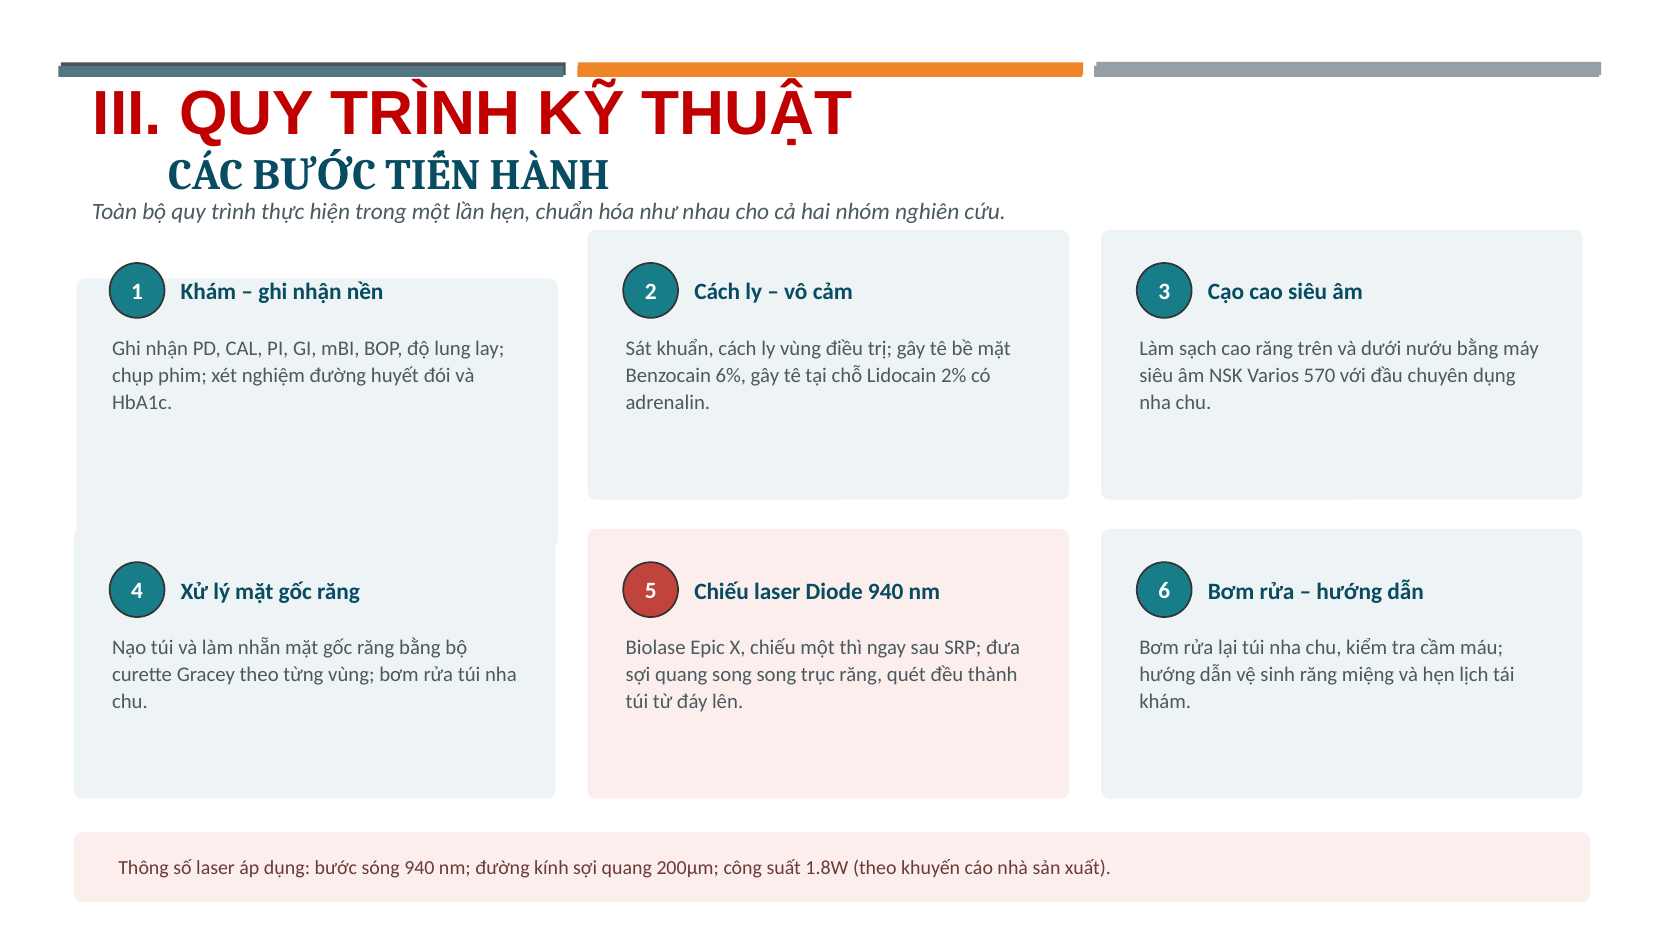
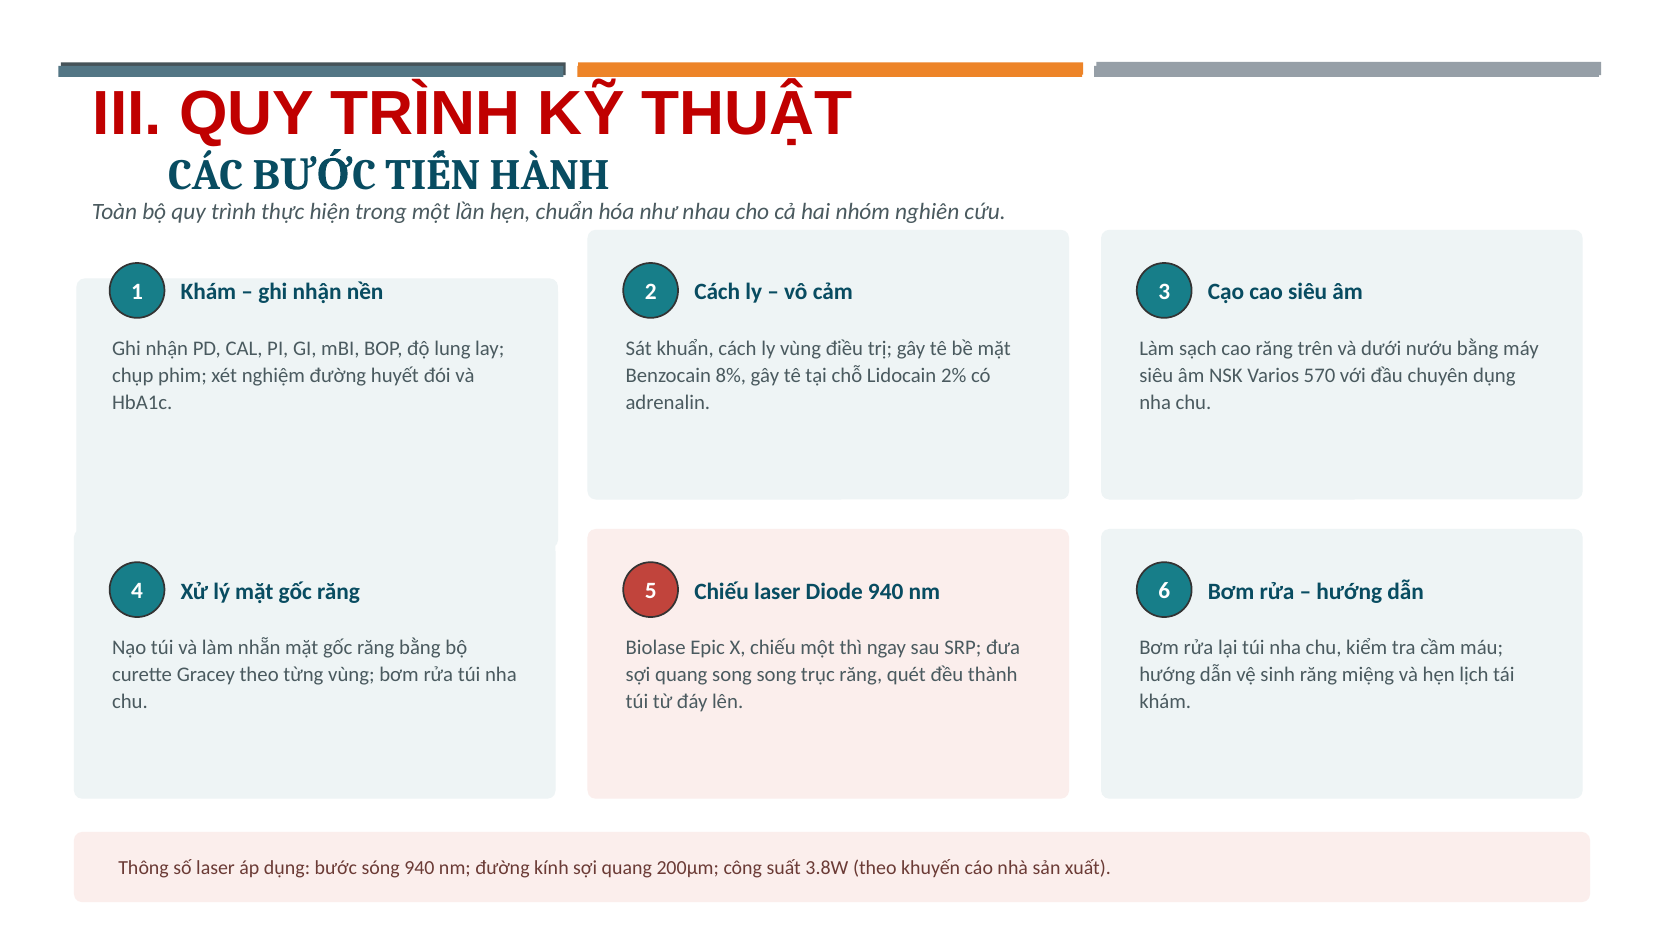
6%: 6% -> 8%
1.8W: 1.8W -> 3.8W
